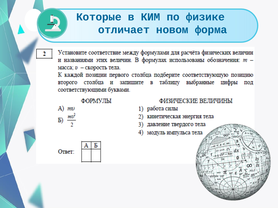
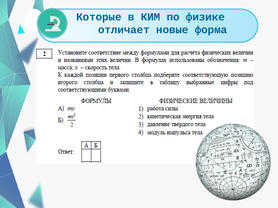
новом: новом -> новые
